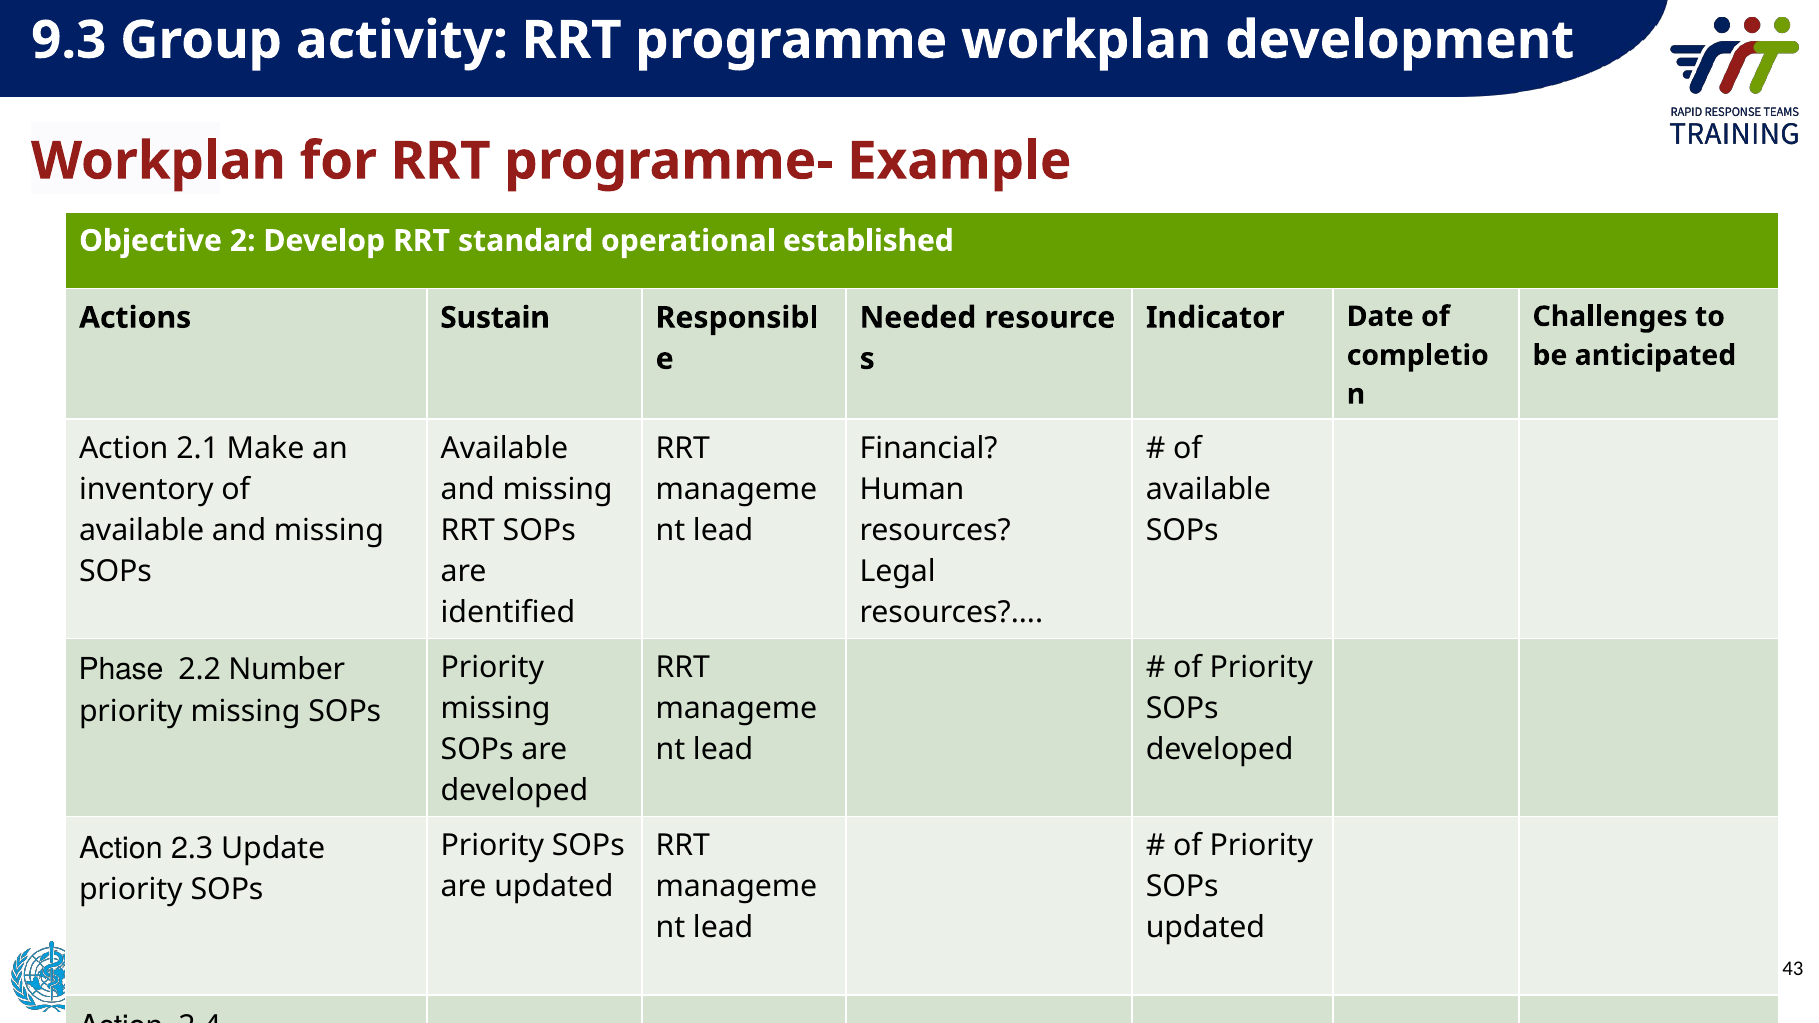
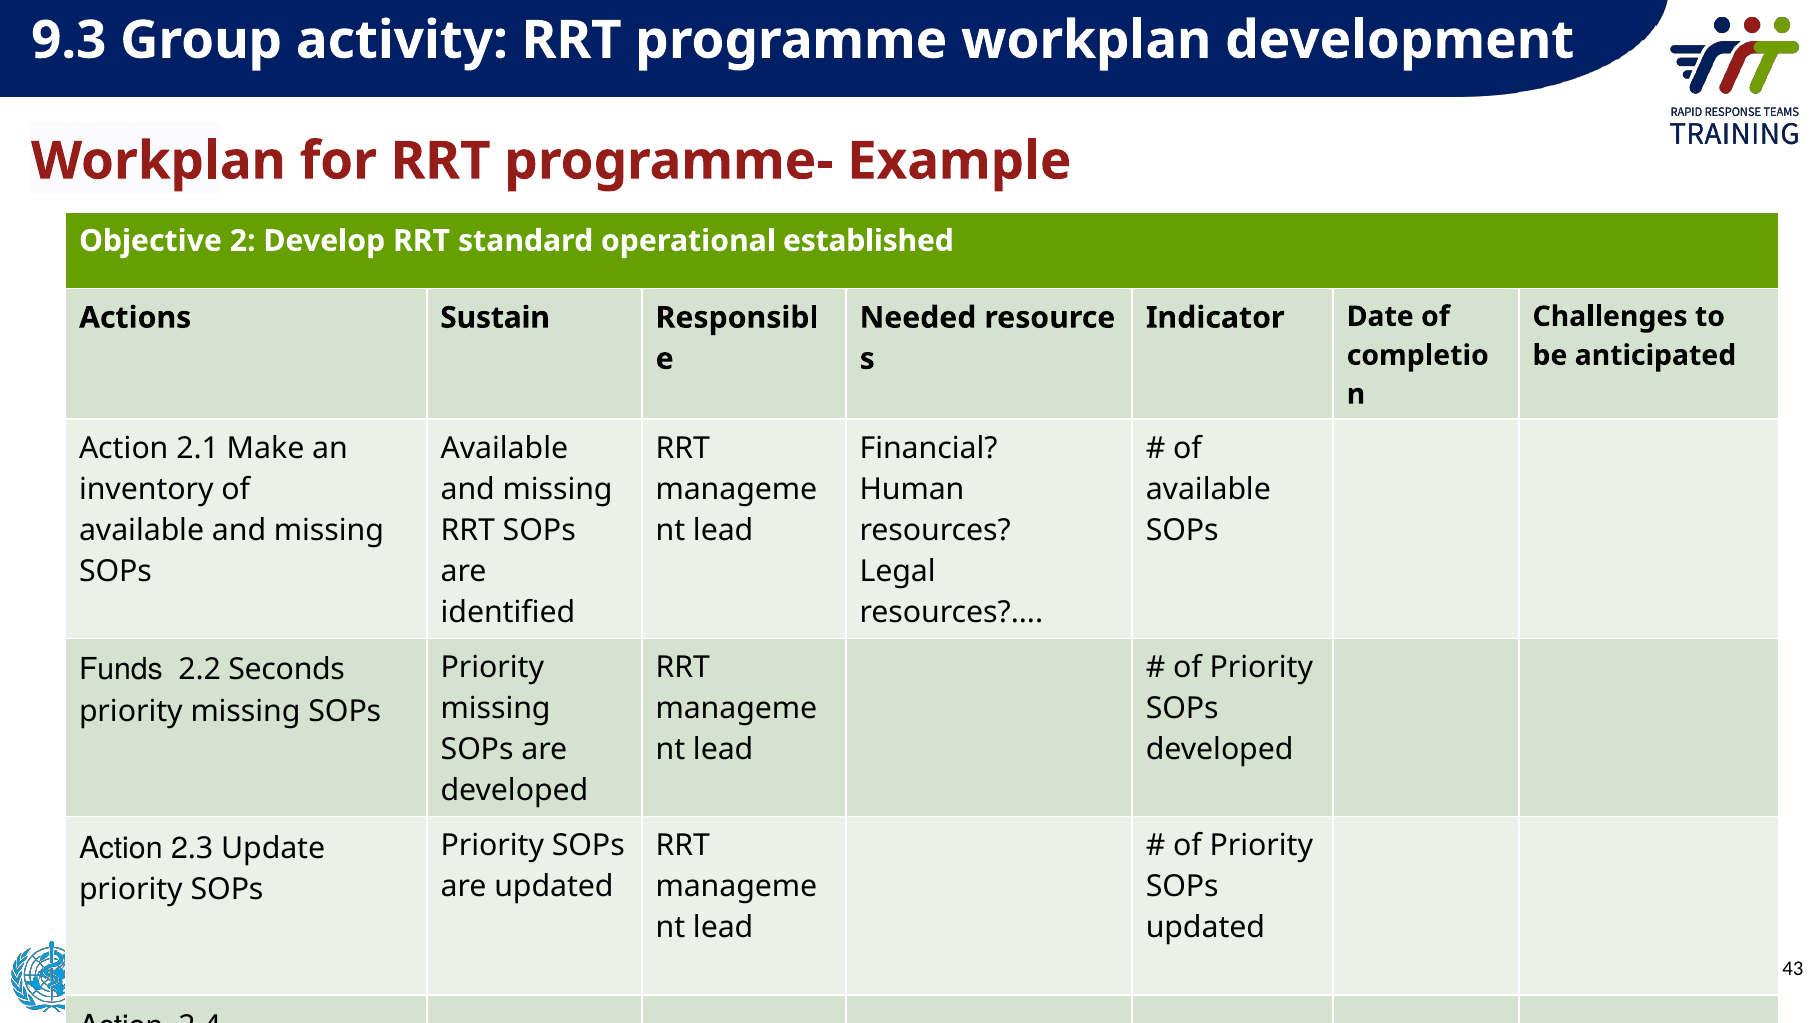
Phase: Phase -> Funds
Number: Number -> Seconds
